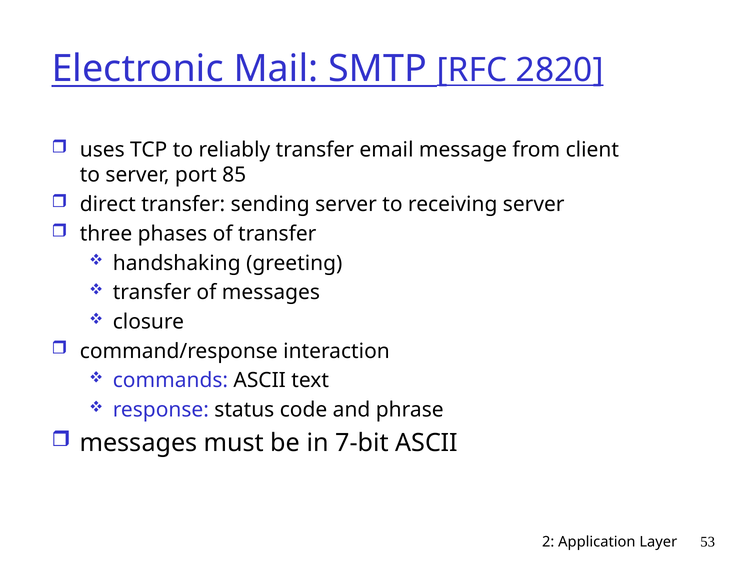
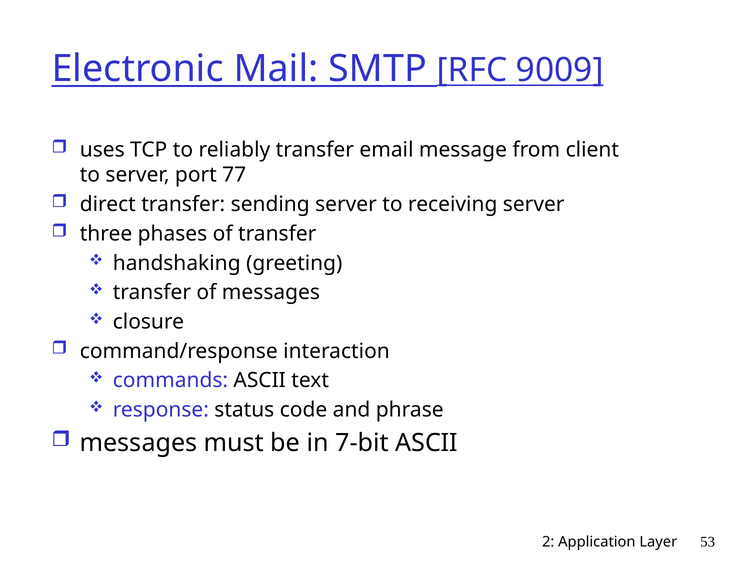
2820: 2820 -> 9009
85: 85 -> 77
